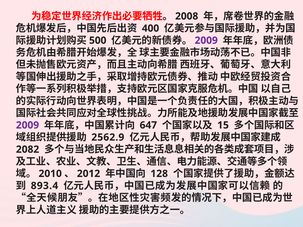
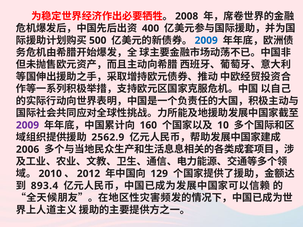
2009 at (206, 40) colour: purple -> blue
647: 647 -> 160
15: 15 -> 10
2082: 2082 -> 2006
128: 128 -> 129
